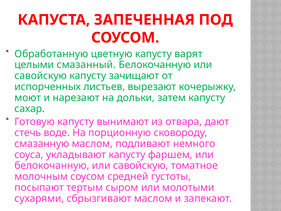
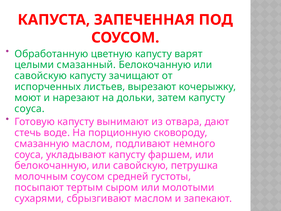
сахар at (30, 109): сахар -> соуса
томатное: томатное -> петрушка
